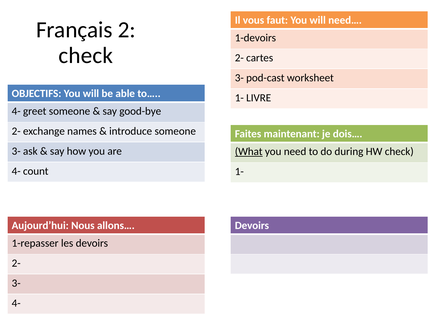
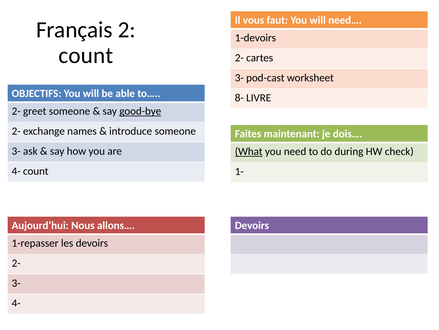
check at (86, 55): check -> count
1- at (239, 98): 1- -> 8-
4- at (16, 111): 4- -> 2-
good-bye underline: none -> present
